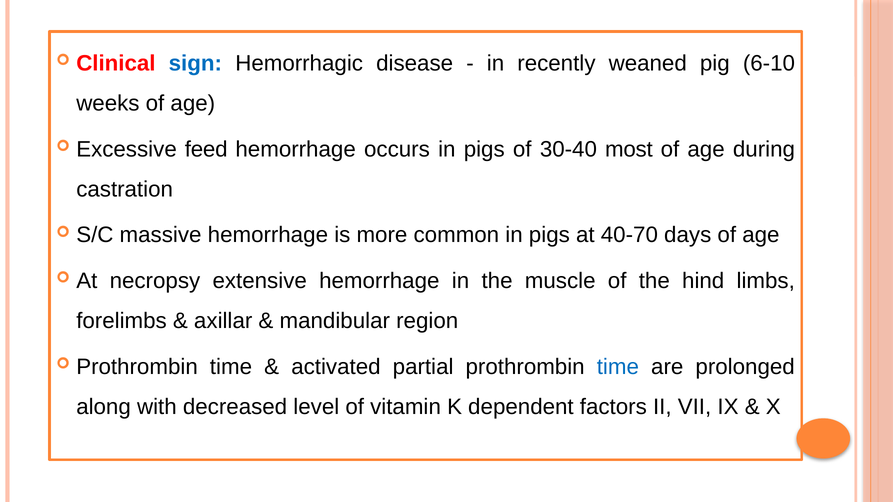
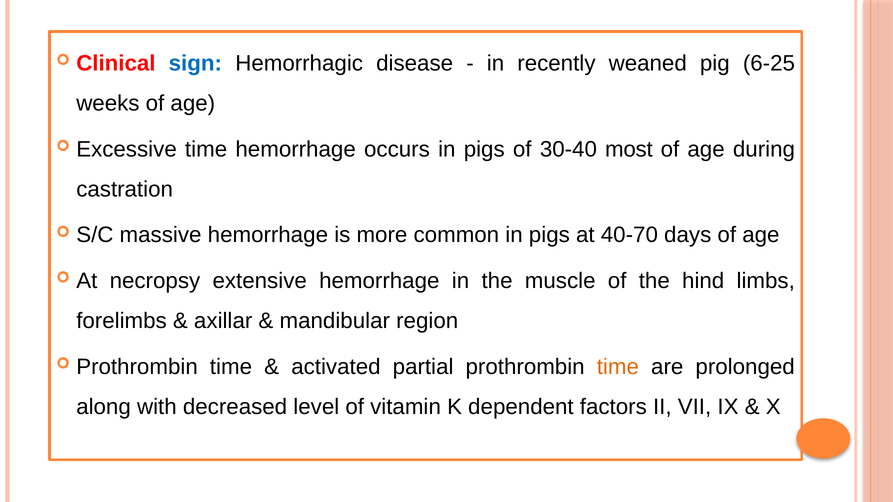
6-10: 6-10 -> 6-25
Excessive feed: feed -> time
time at (618, 367) colour: blue -> orange
